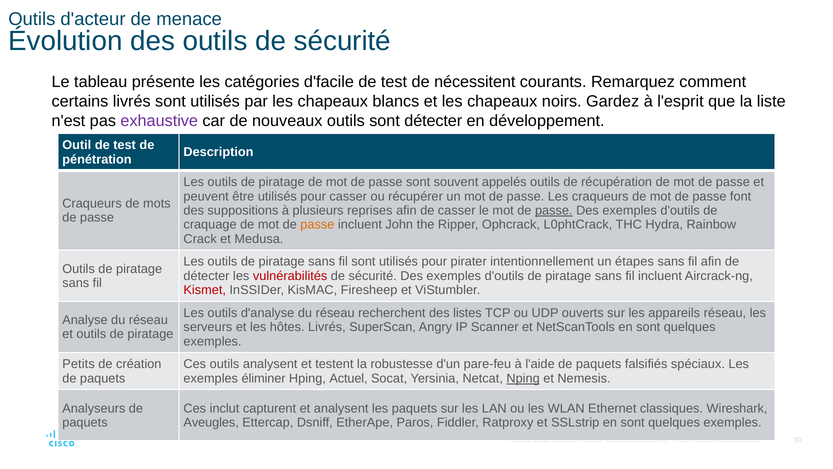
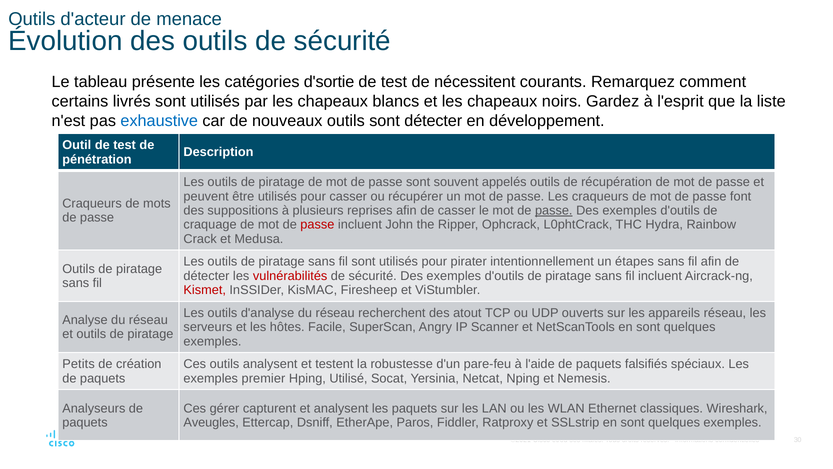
d'facile: d'facile -> d'sortie
exhaustive colour: purple -> blue
passe at (317, 225) colour: orange -> red
listes: listes -> atout
hôtes Livrés: Livrés -> Facile
éliminer: éliminer -> premier
Actuel: Actuel -> Utilisé
Nping underline: present -> none
inclut: inclut -> gérer
